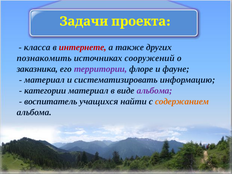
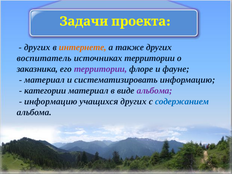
класса at (37, 47): класса -> других
интернете colour: red -> orange
познакомить: познакомить -> воспитатель
источниках сооружений: сооружений -> территории
воспитатель at (51, 101): воспитатель -> информацию
учащихся найти: найти -> других
содержанием colour: orange -> blue
